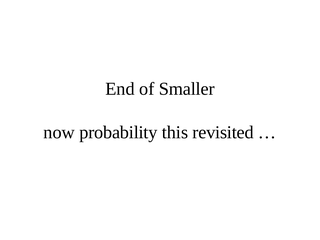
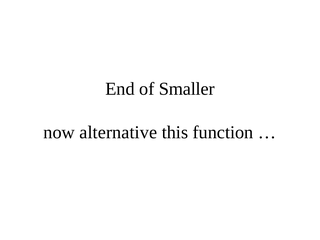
probability: probability -> alternative
revisited: revisited -> function
